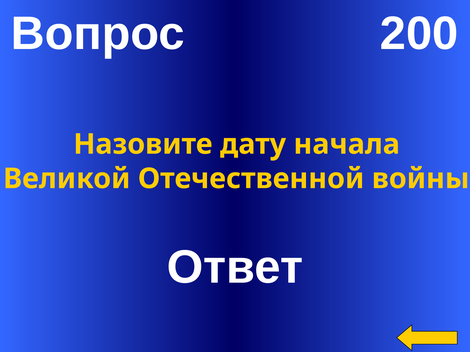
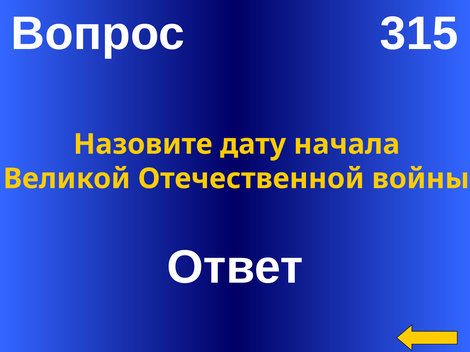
200: 200 -> 315
